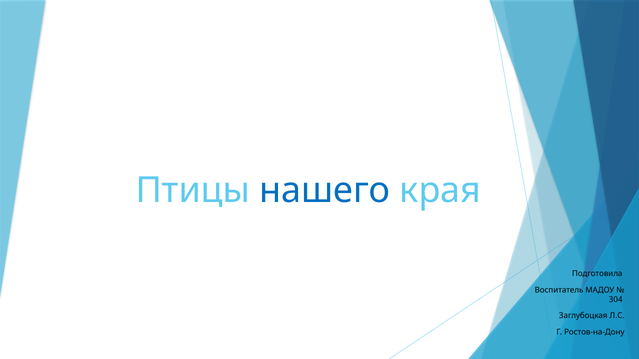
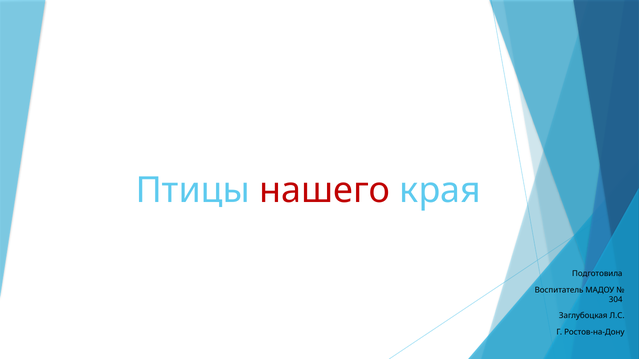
нашего colour: blue -> red
